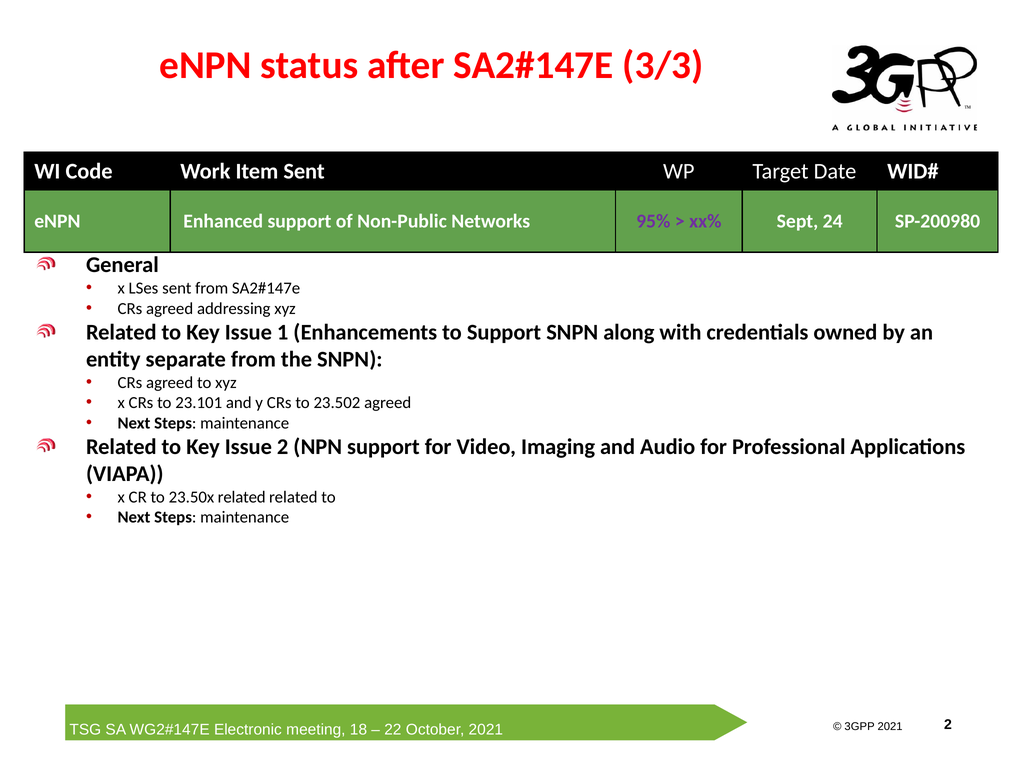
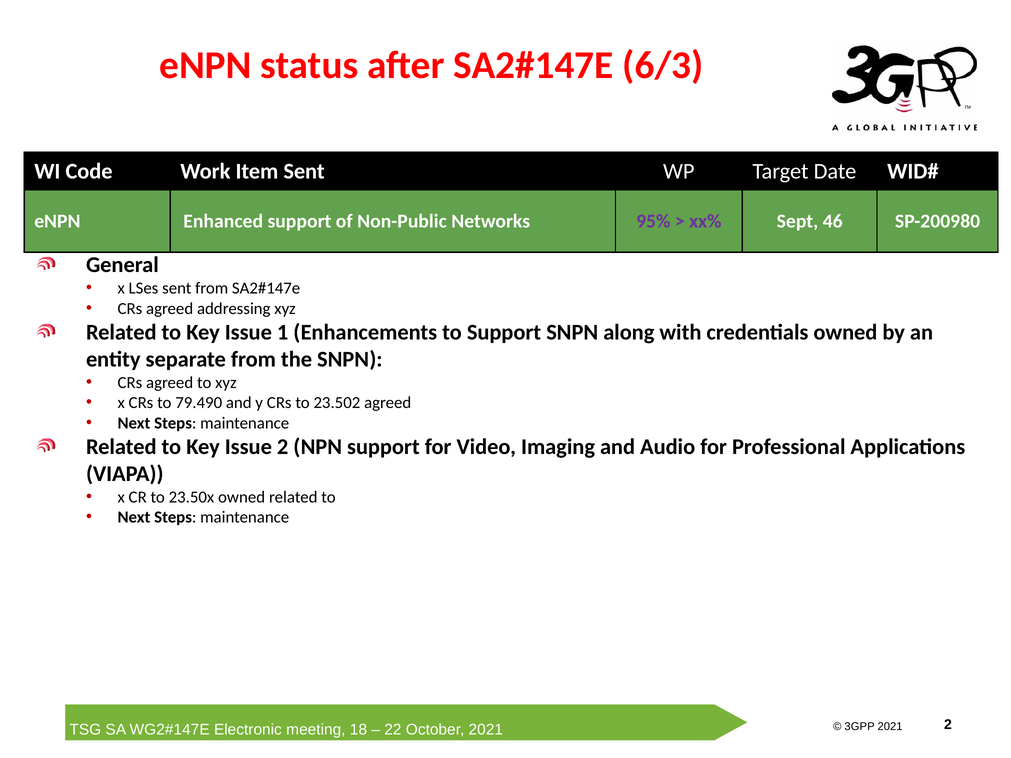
3/3: 3/3 -> 6/3
24: 24 -> 46
23.101: 23.101 -> 79.490
23.50x related: related -> owned
